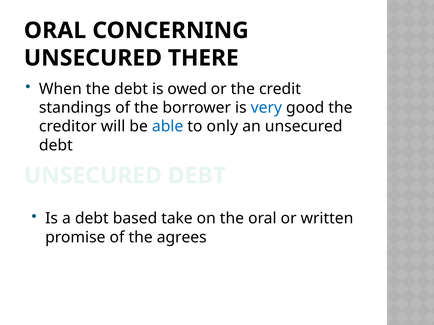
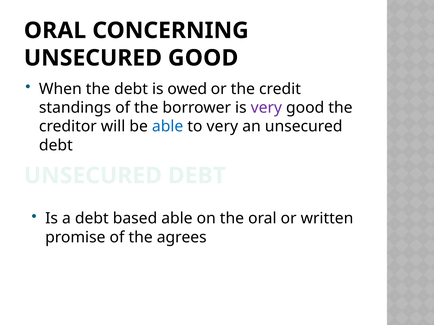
UNSECURED THERE: THERE -> GOOD
very at (266, 108) colour: blue -> purple
to only: only -> very
based take: take -> able
